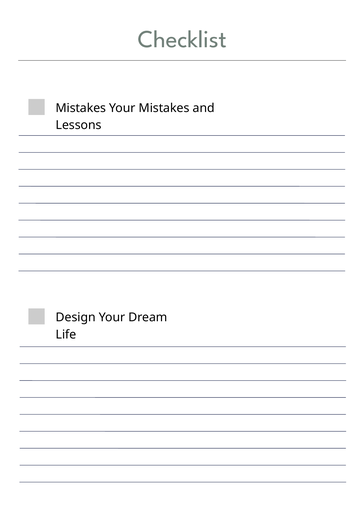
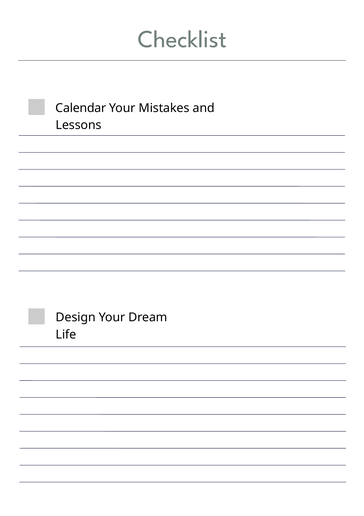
Mistakes at (81, 108): Mistakes -> Calendar
